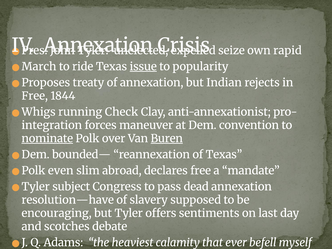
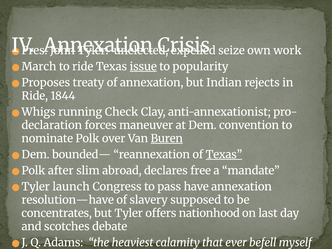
rapid: rapid -> work
Free at (35, 96): Free -> Ride
integration: integration -> declaration
nominate underline: present -> none
Texas at (224, 155) underline: none -> present
even: even -> after
subject: subject -> launch
dead: dead -> have
encouraging: encouraging -> concentrates
sentiments: sentiments -> nationhood
